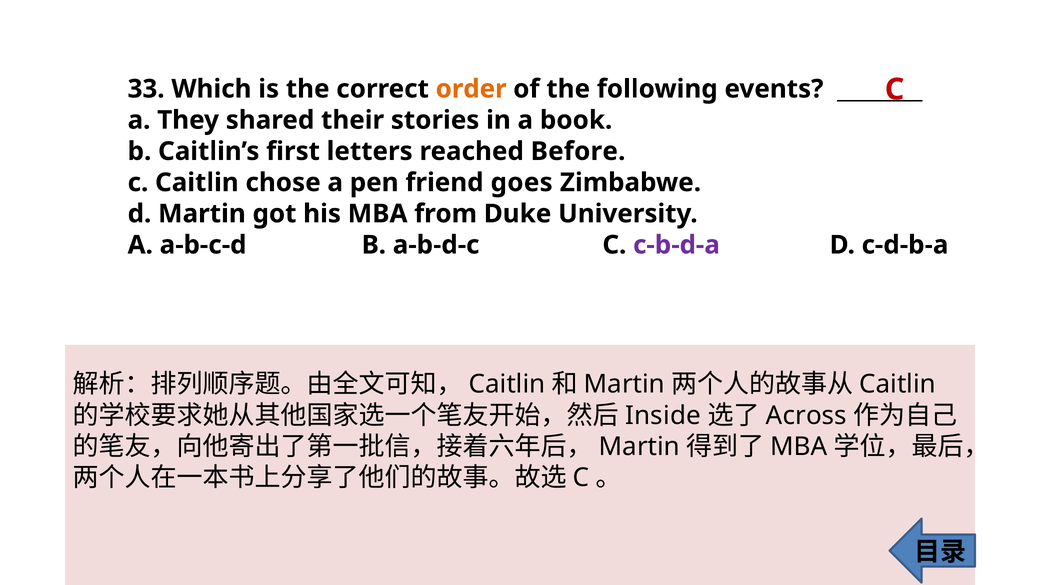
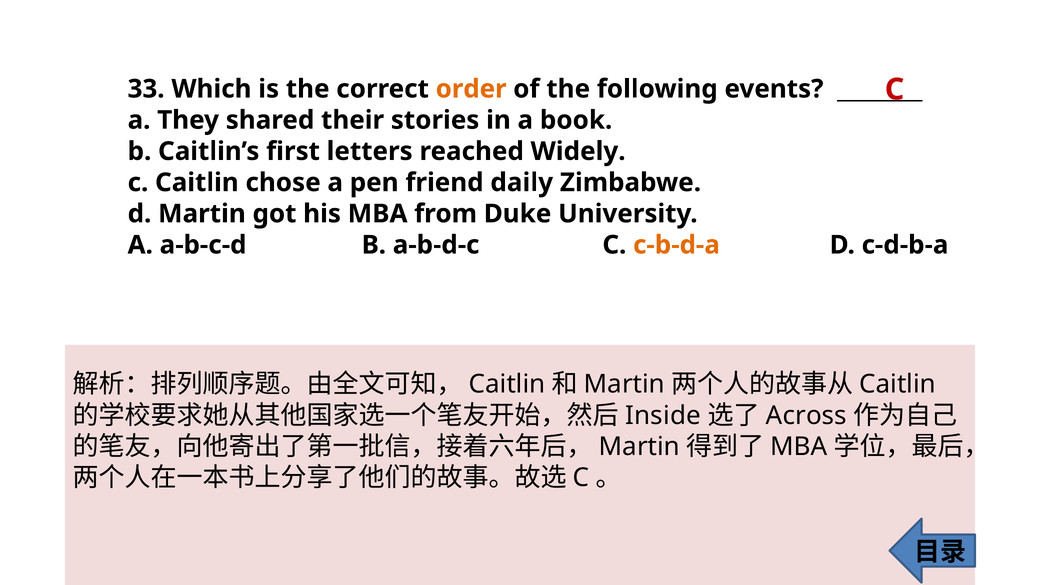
Before: Before -> Widely
goes: goes -> daily
c-b-d-a colour: purple -> orange
